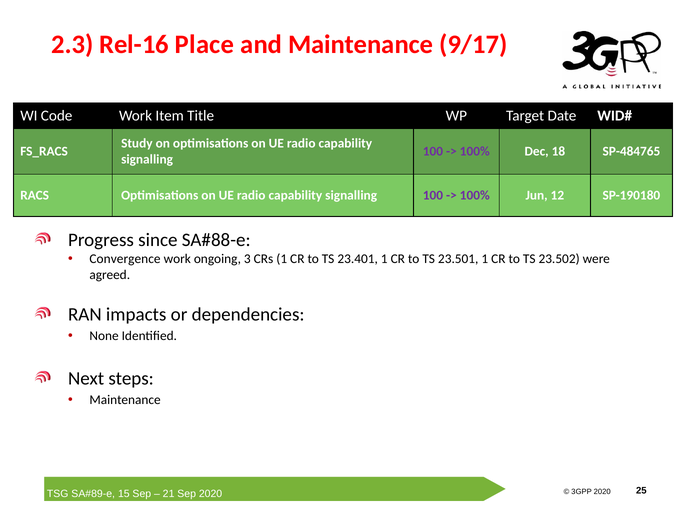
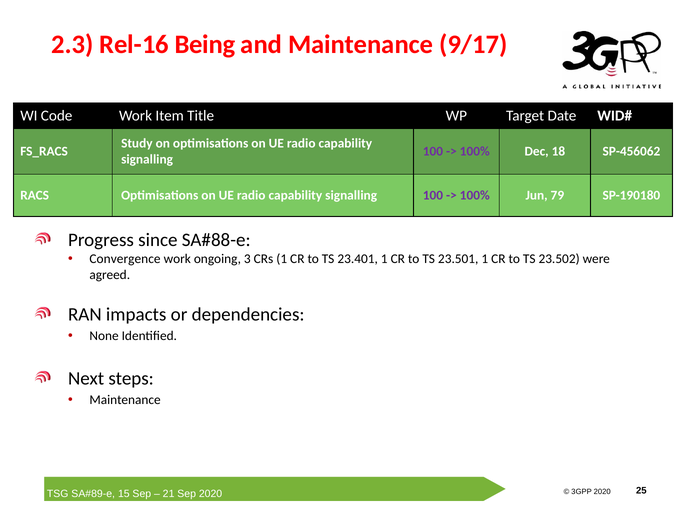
Place: Place -> Being
SP-484765: SP-484765 -> SP-456062
12: 12 -> 79
